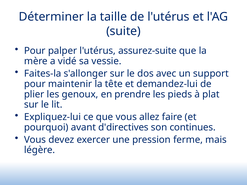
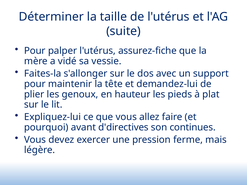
assurez-suite: assurez-suite -> assurez-fiche
prendre: prendre -> hauteur
